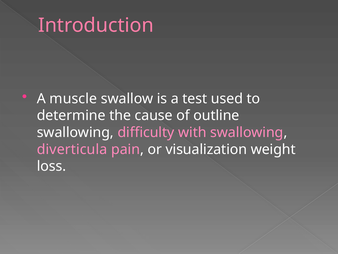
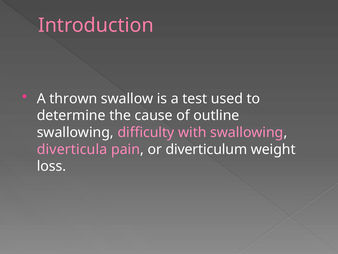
muscle: muscle -> thrown
visualization: visualization -> diverticulum
